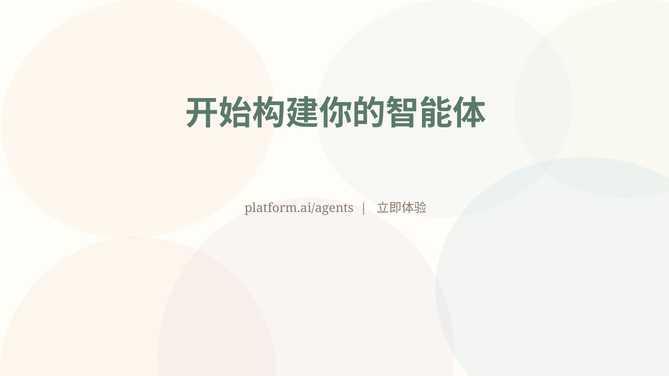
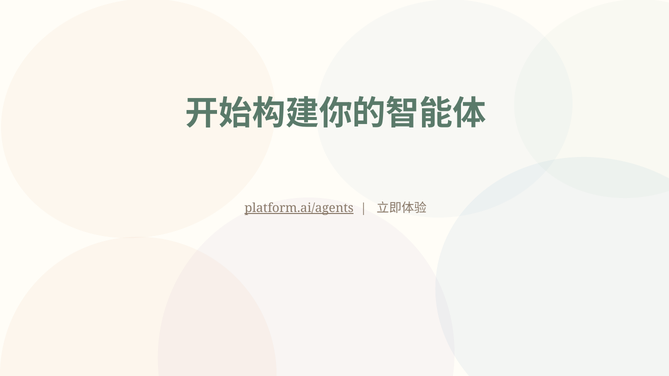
platform.ai/agents underline: none -> present
